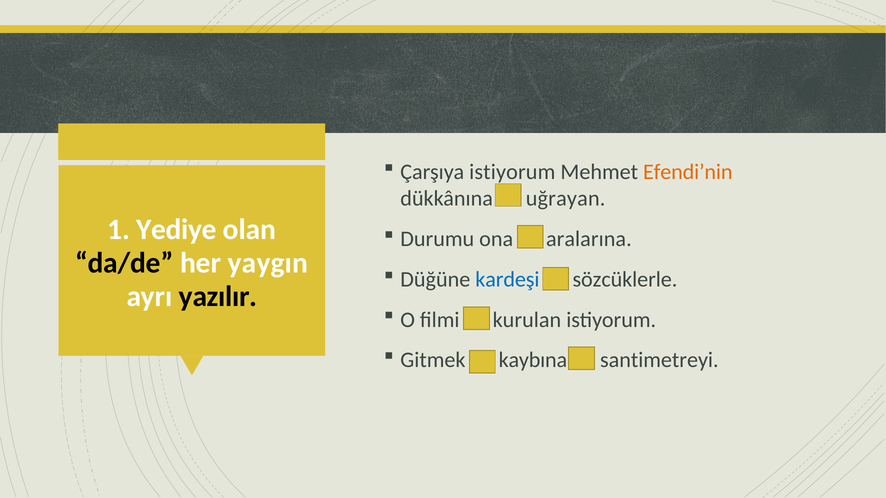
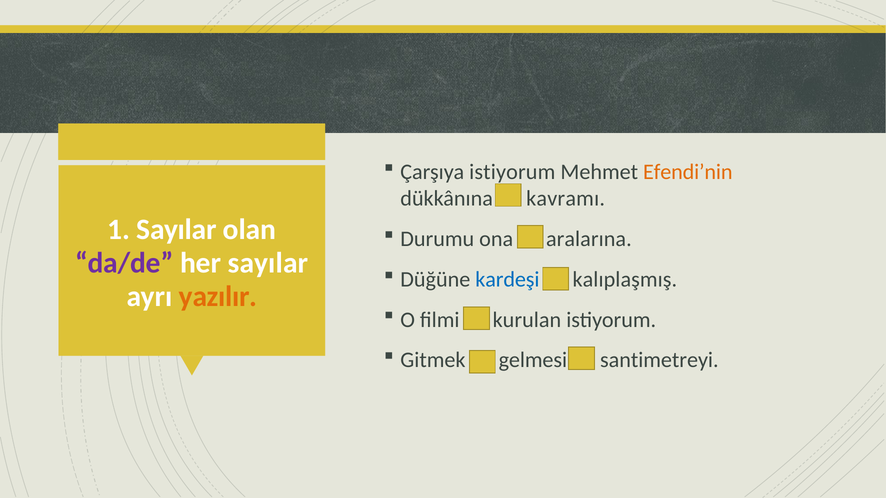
uğrayan: uğrayan -> kavramı
1 Yediye: Yediye -> Sayılar
da/de colour: black -> purple
her yaygın: yaygın -> sayılar
sözcüklerle: sözcüklerle -> kalıplaşmış
yazılır colour: black -> orange
kaybına: kaybına -> gelmesi
